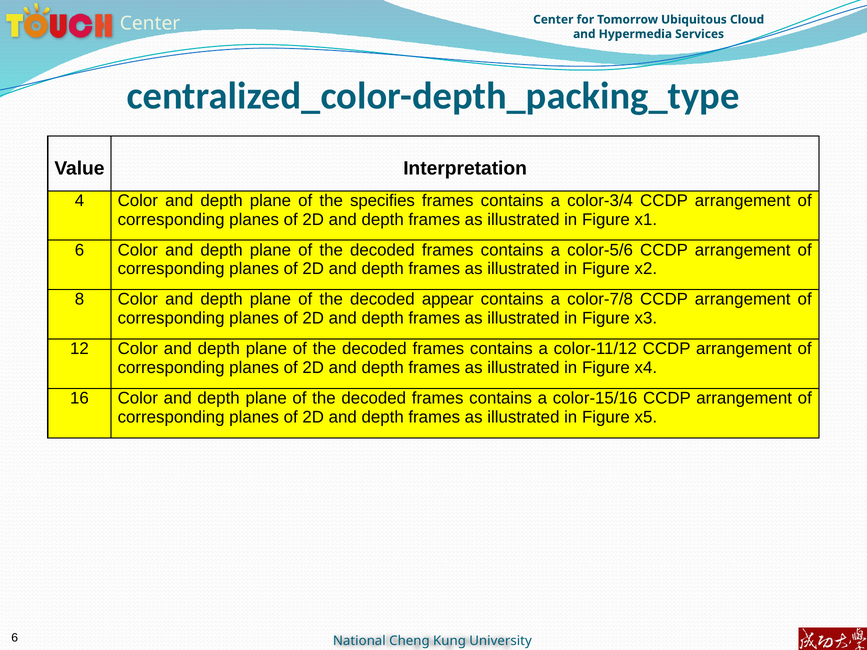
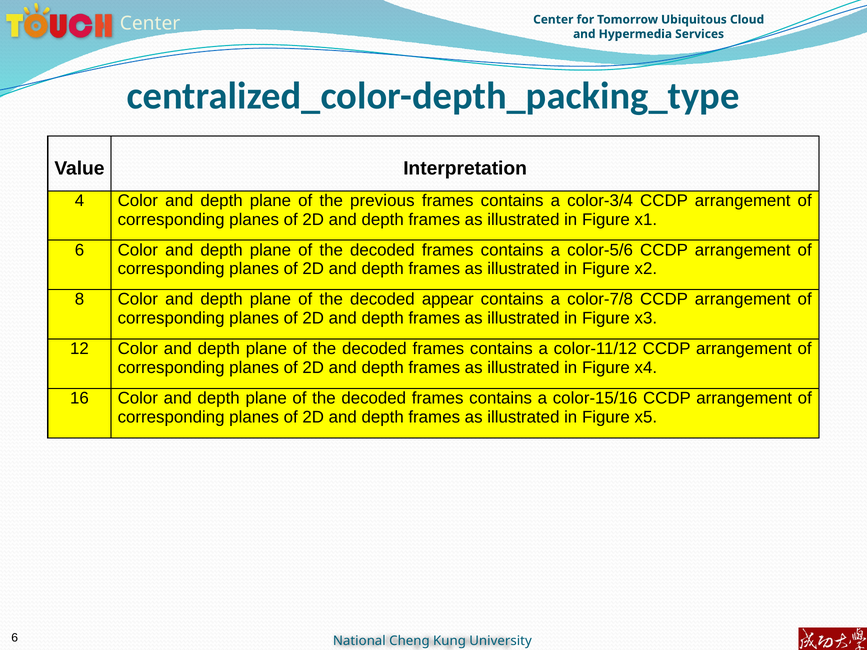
specifies: specifies -> previous
